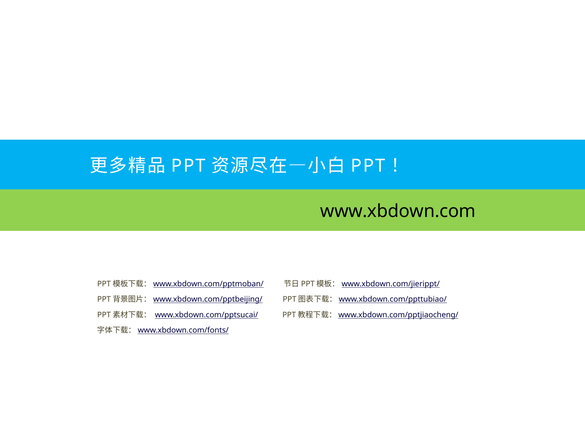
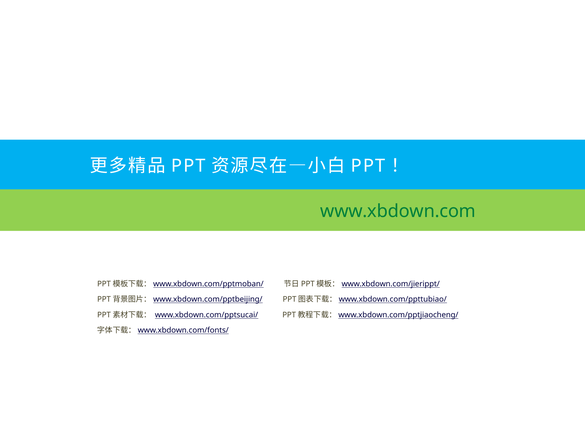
www.xbdown.com colour: black -> green
